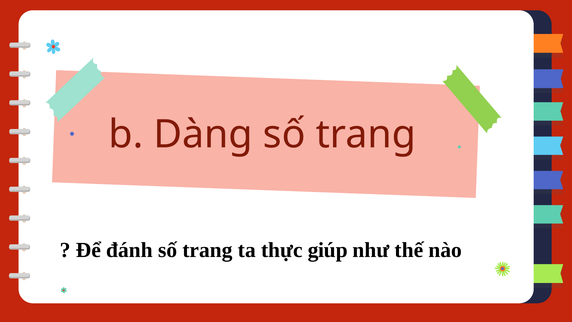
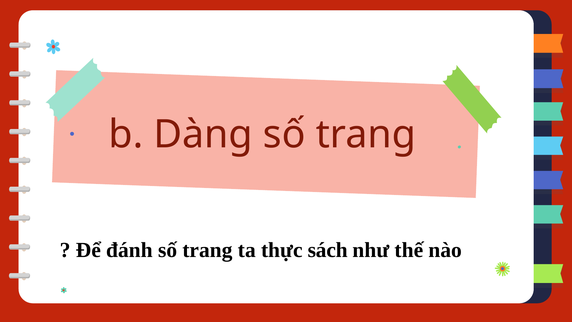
giúp: giúp -> sách
